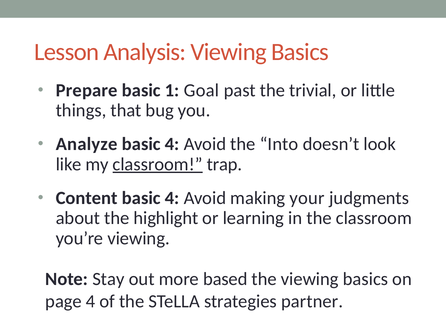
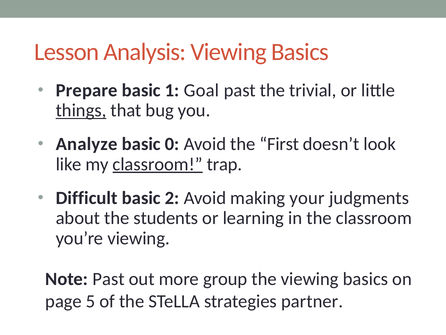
things underline: none -> present
4 at (172, 144): 4 -> 0
Into: Into -> First
Content: Content -> Difficult
4 at (172, 198): 4 -> 2
highlight: highlight -> students
Note Stay: Stay -> Past
based: based -> group
page 4: 4 -> 5
